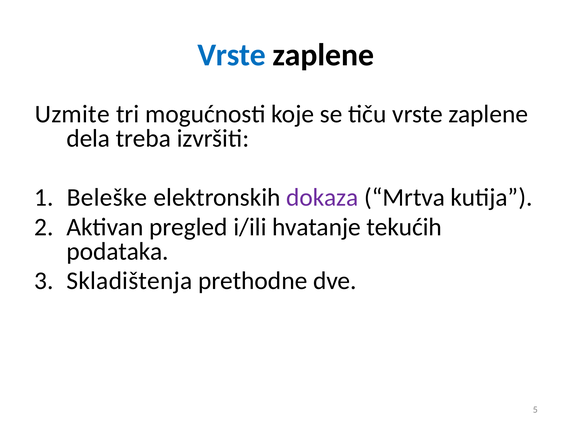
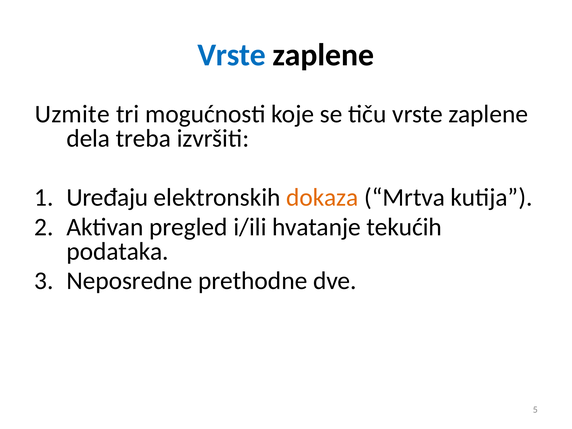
Beleške: Beleške -> Uređaju
dokaza colour: purple -> orange
Skladištenja: Skladištenja -> Neposredne
